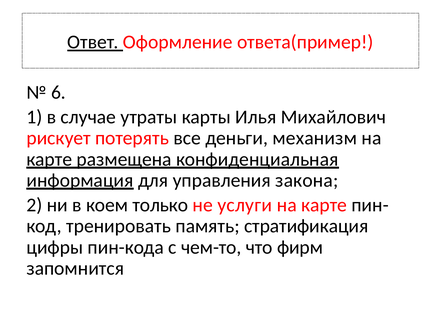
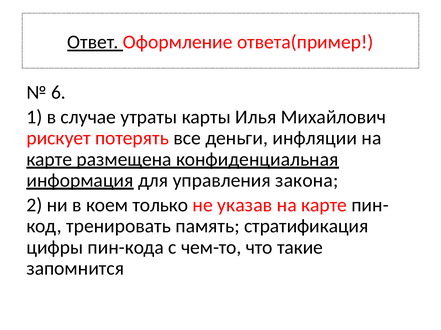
механизм: механизм -> инфляции
услуги: услуги -> указав
фирм: фирм -> такие
